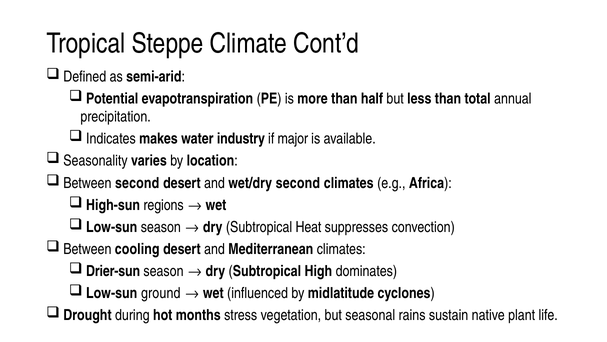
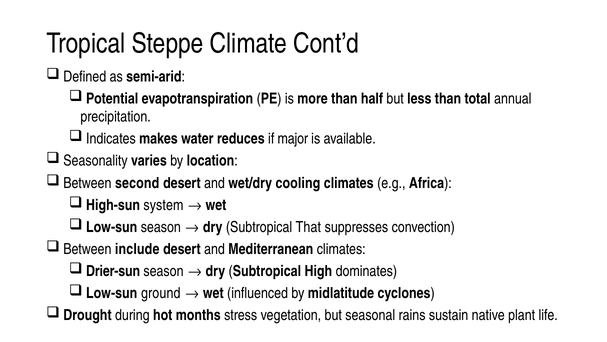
industry: industry -> reduces
wet/dry second: second -> cooling
regions: regions -> system
Heat: Heat -> That
cooling: cooling -> include
